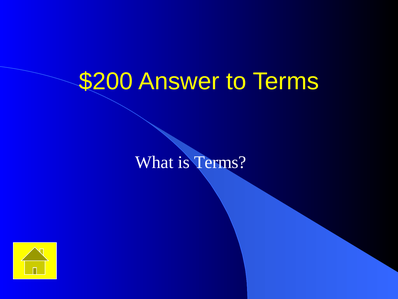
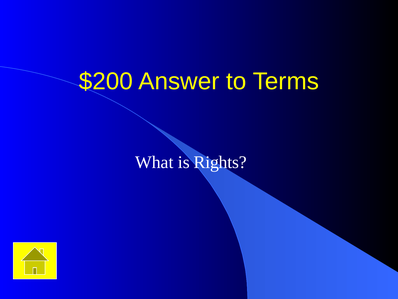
is Terms: Terms -> Rights
